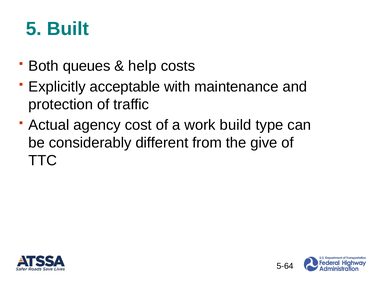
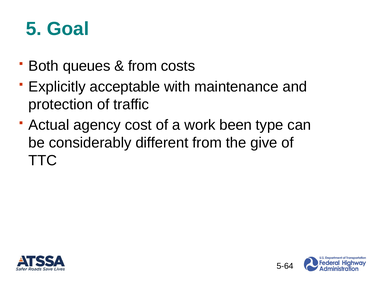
Built: Built -> Goal
help at (142, 66): help -> from
build: build -> been
